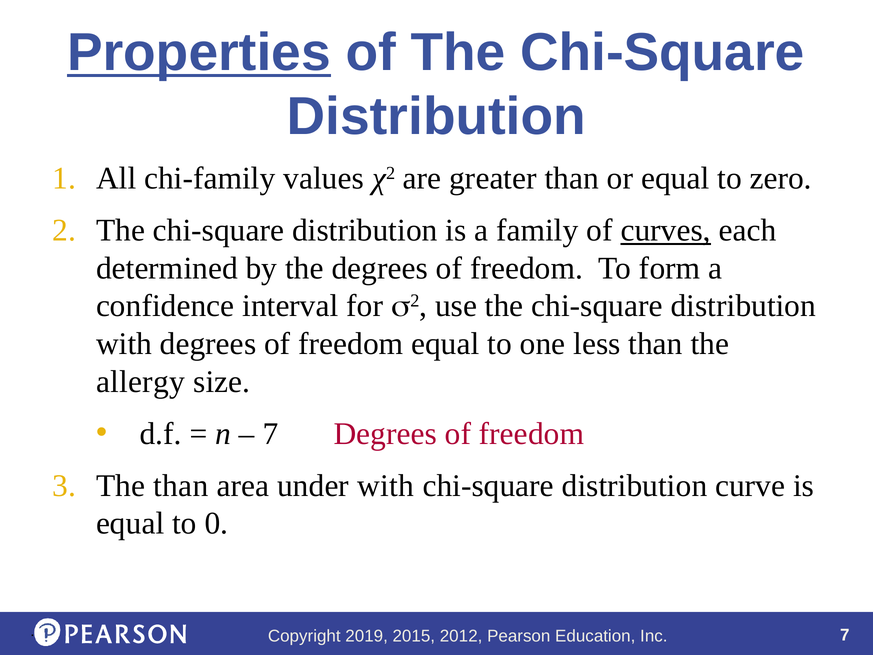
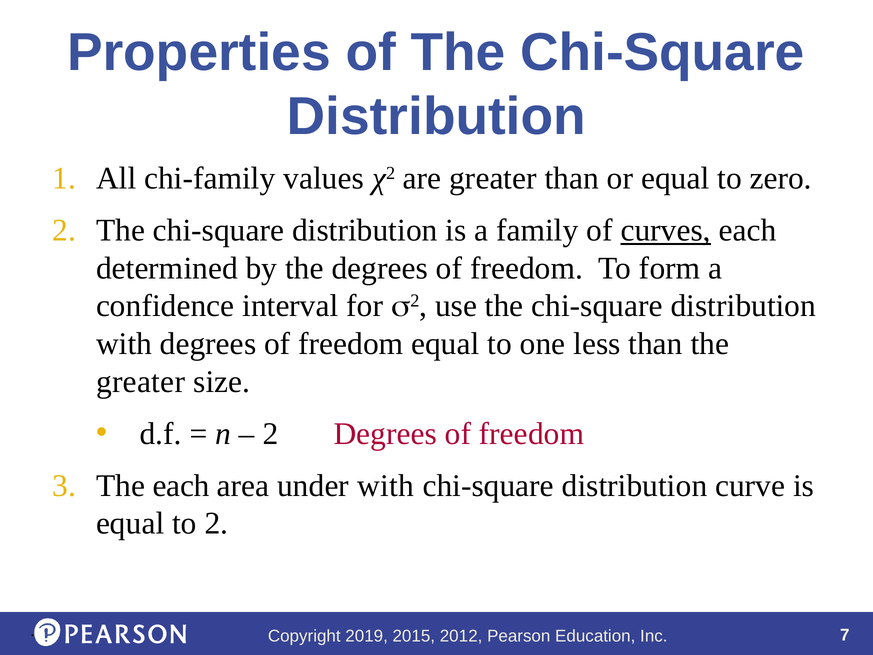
Properties underline: present -> none
allergy at (141, 381): allergy -> greater
7 at (270, 433): 7 -> 2
The than: than -> each
to 0: 0 -> 2
